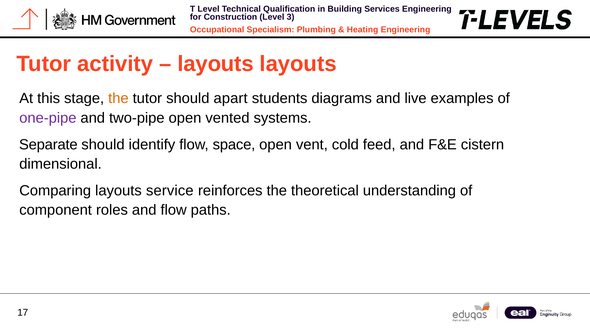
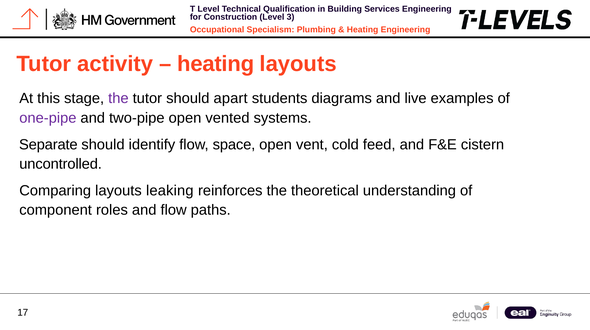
layouts at (216, 64): layouts -> heating
the at (118, 98) colour: orange -> purple
dimensional: dimensional -> uncontrolled
service: service -> leaking
